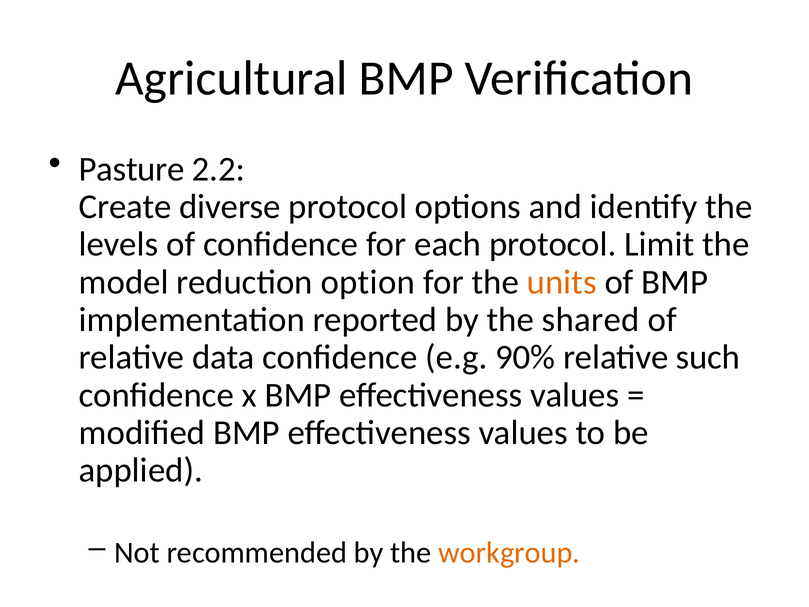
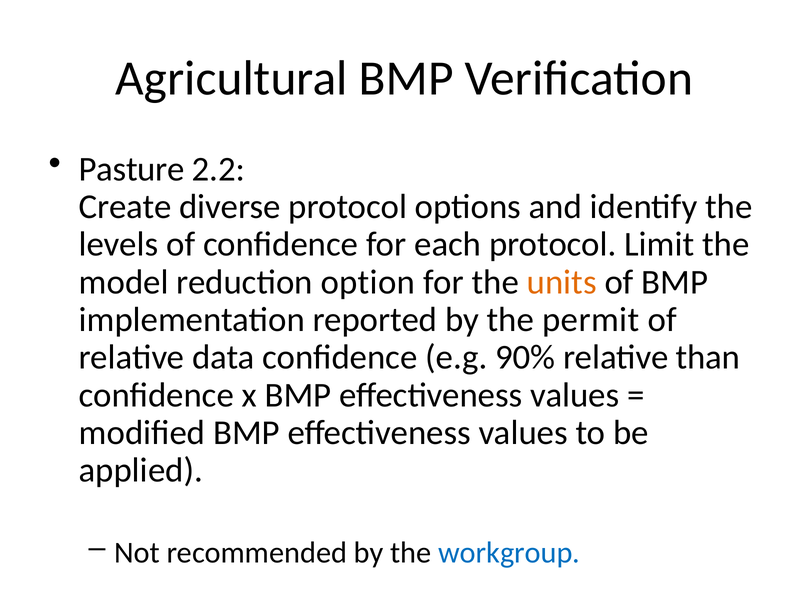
shared: shared -> permit
such: such -> than
workgroup colour: orange -> blue
